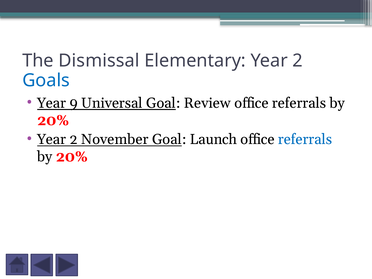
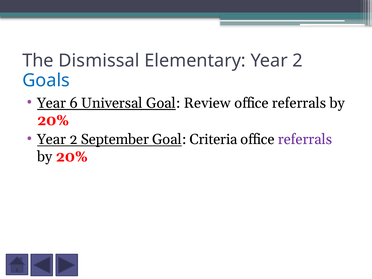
9: 9 -> 6
November: November -> September
Launch: Launch -> Criteria
referrals at (305, 139) colour: blue -> purple
